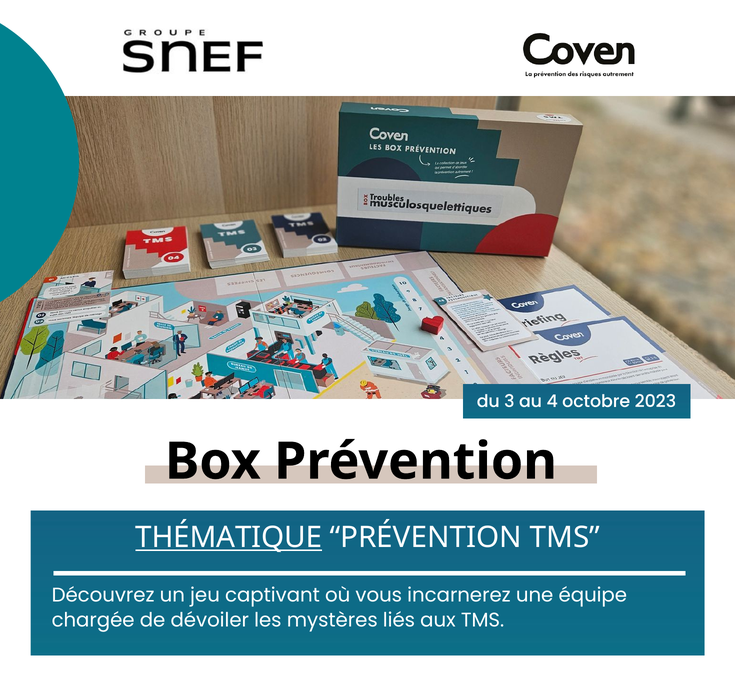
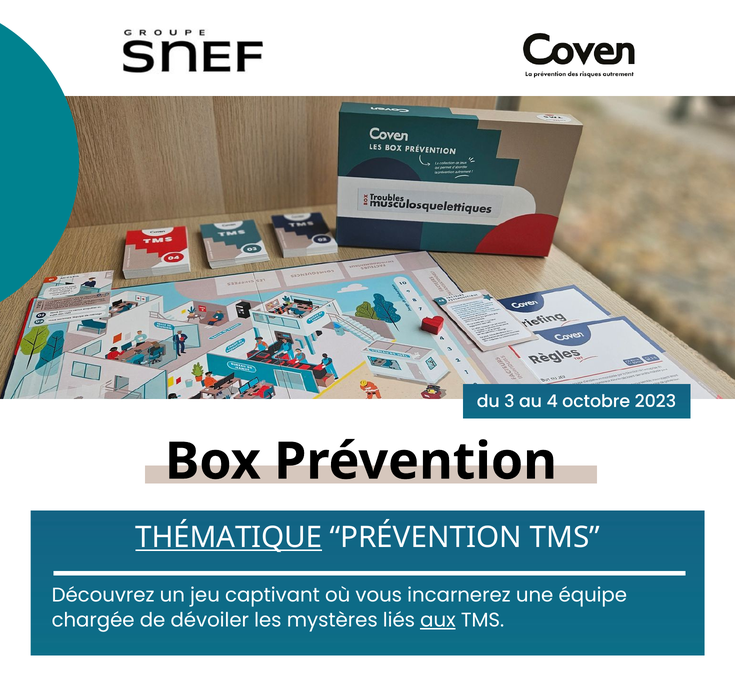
aux underline: none -> present
